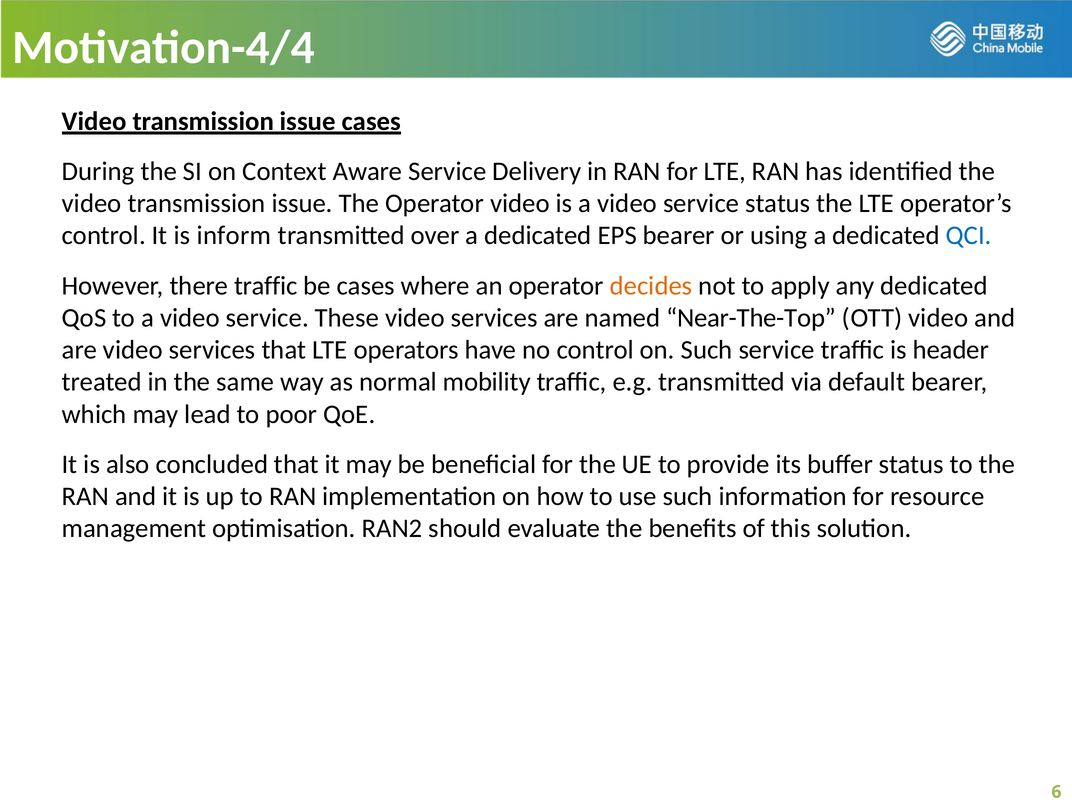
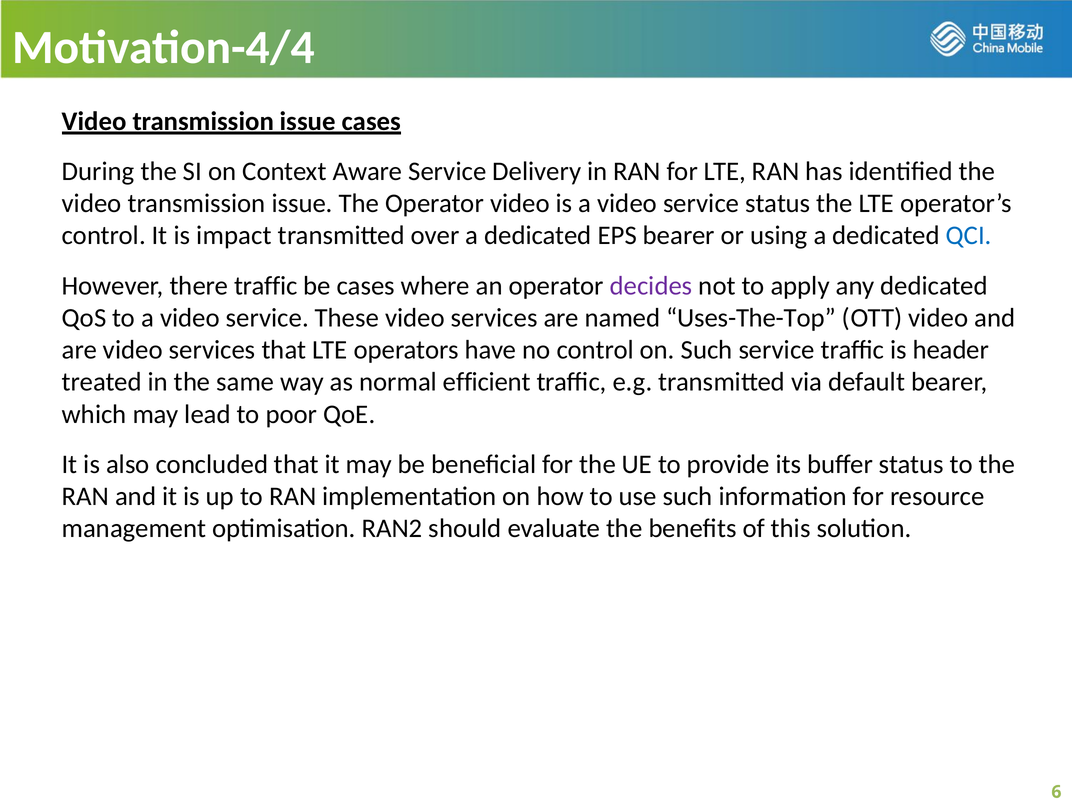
inform: inform -> impact
decides colour: orange -> purple
Near-The-Top: Near-The-Top -> Uses-The-Top
mobility: mobility -> efficient
